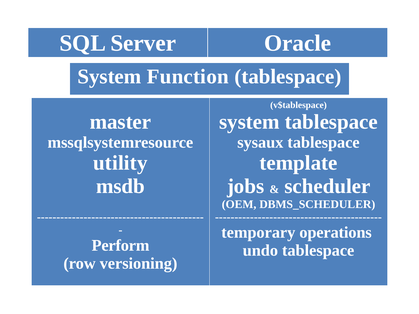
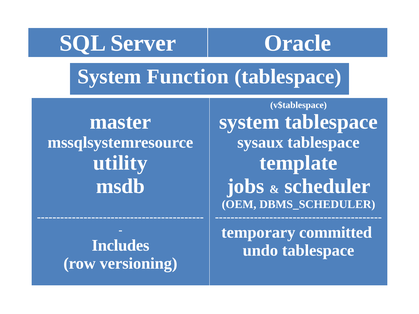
operations: operations -> committed
Perform: Perform -> Includes
